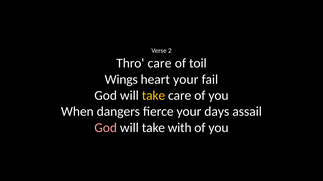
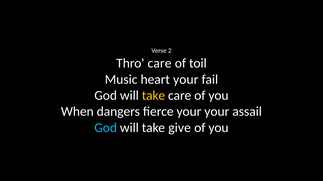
Wings: Wings -> Music
your days: days -> your
God at (106, 128) colour: pink -> light blue
with: with -> give
